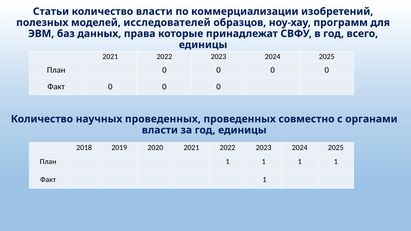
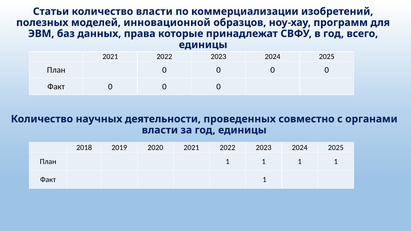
исследователей: исследователей -> инновационной
научных проведенных: проведенных -> деятельности
